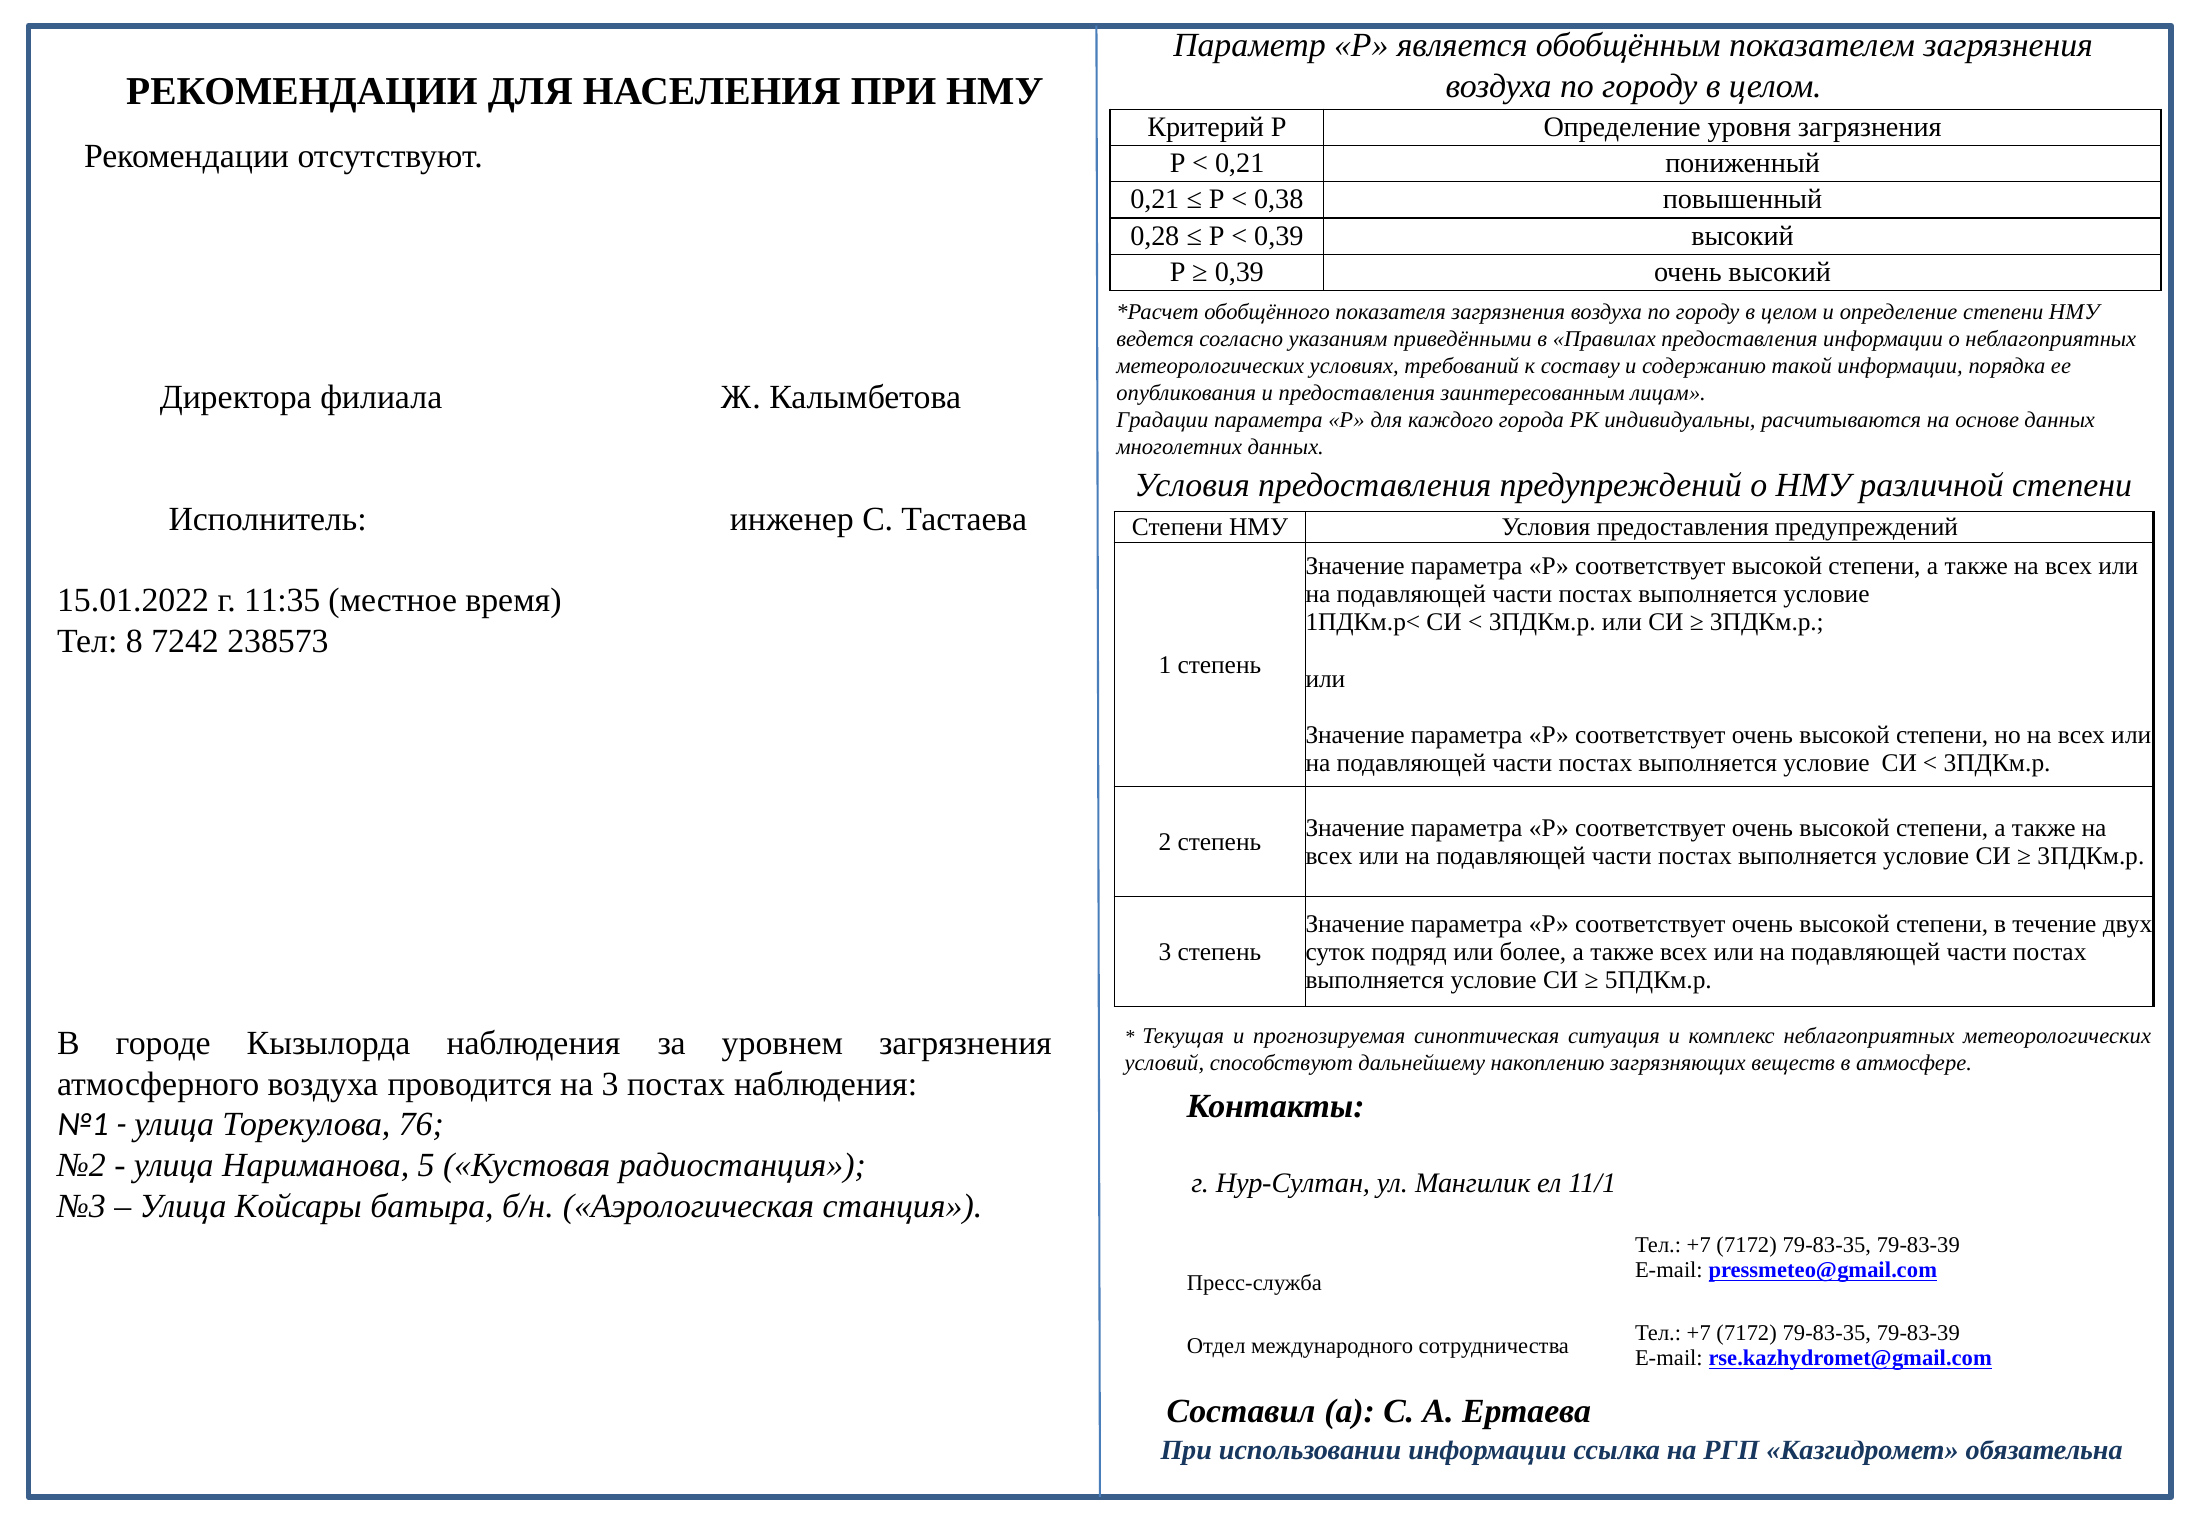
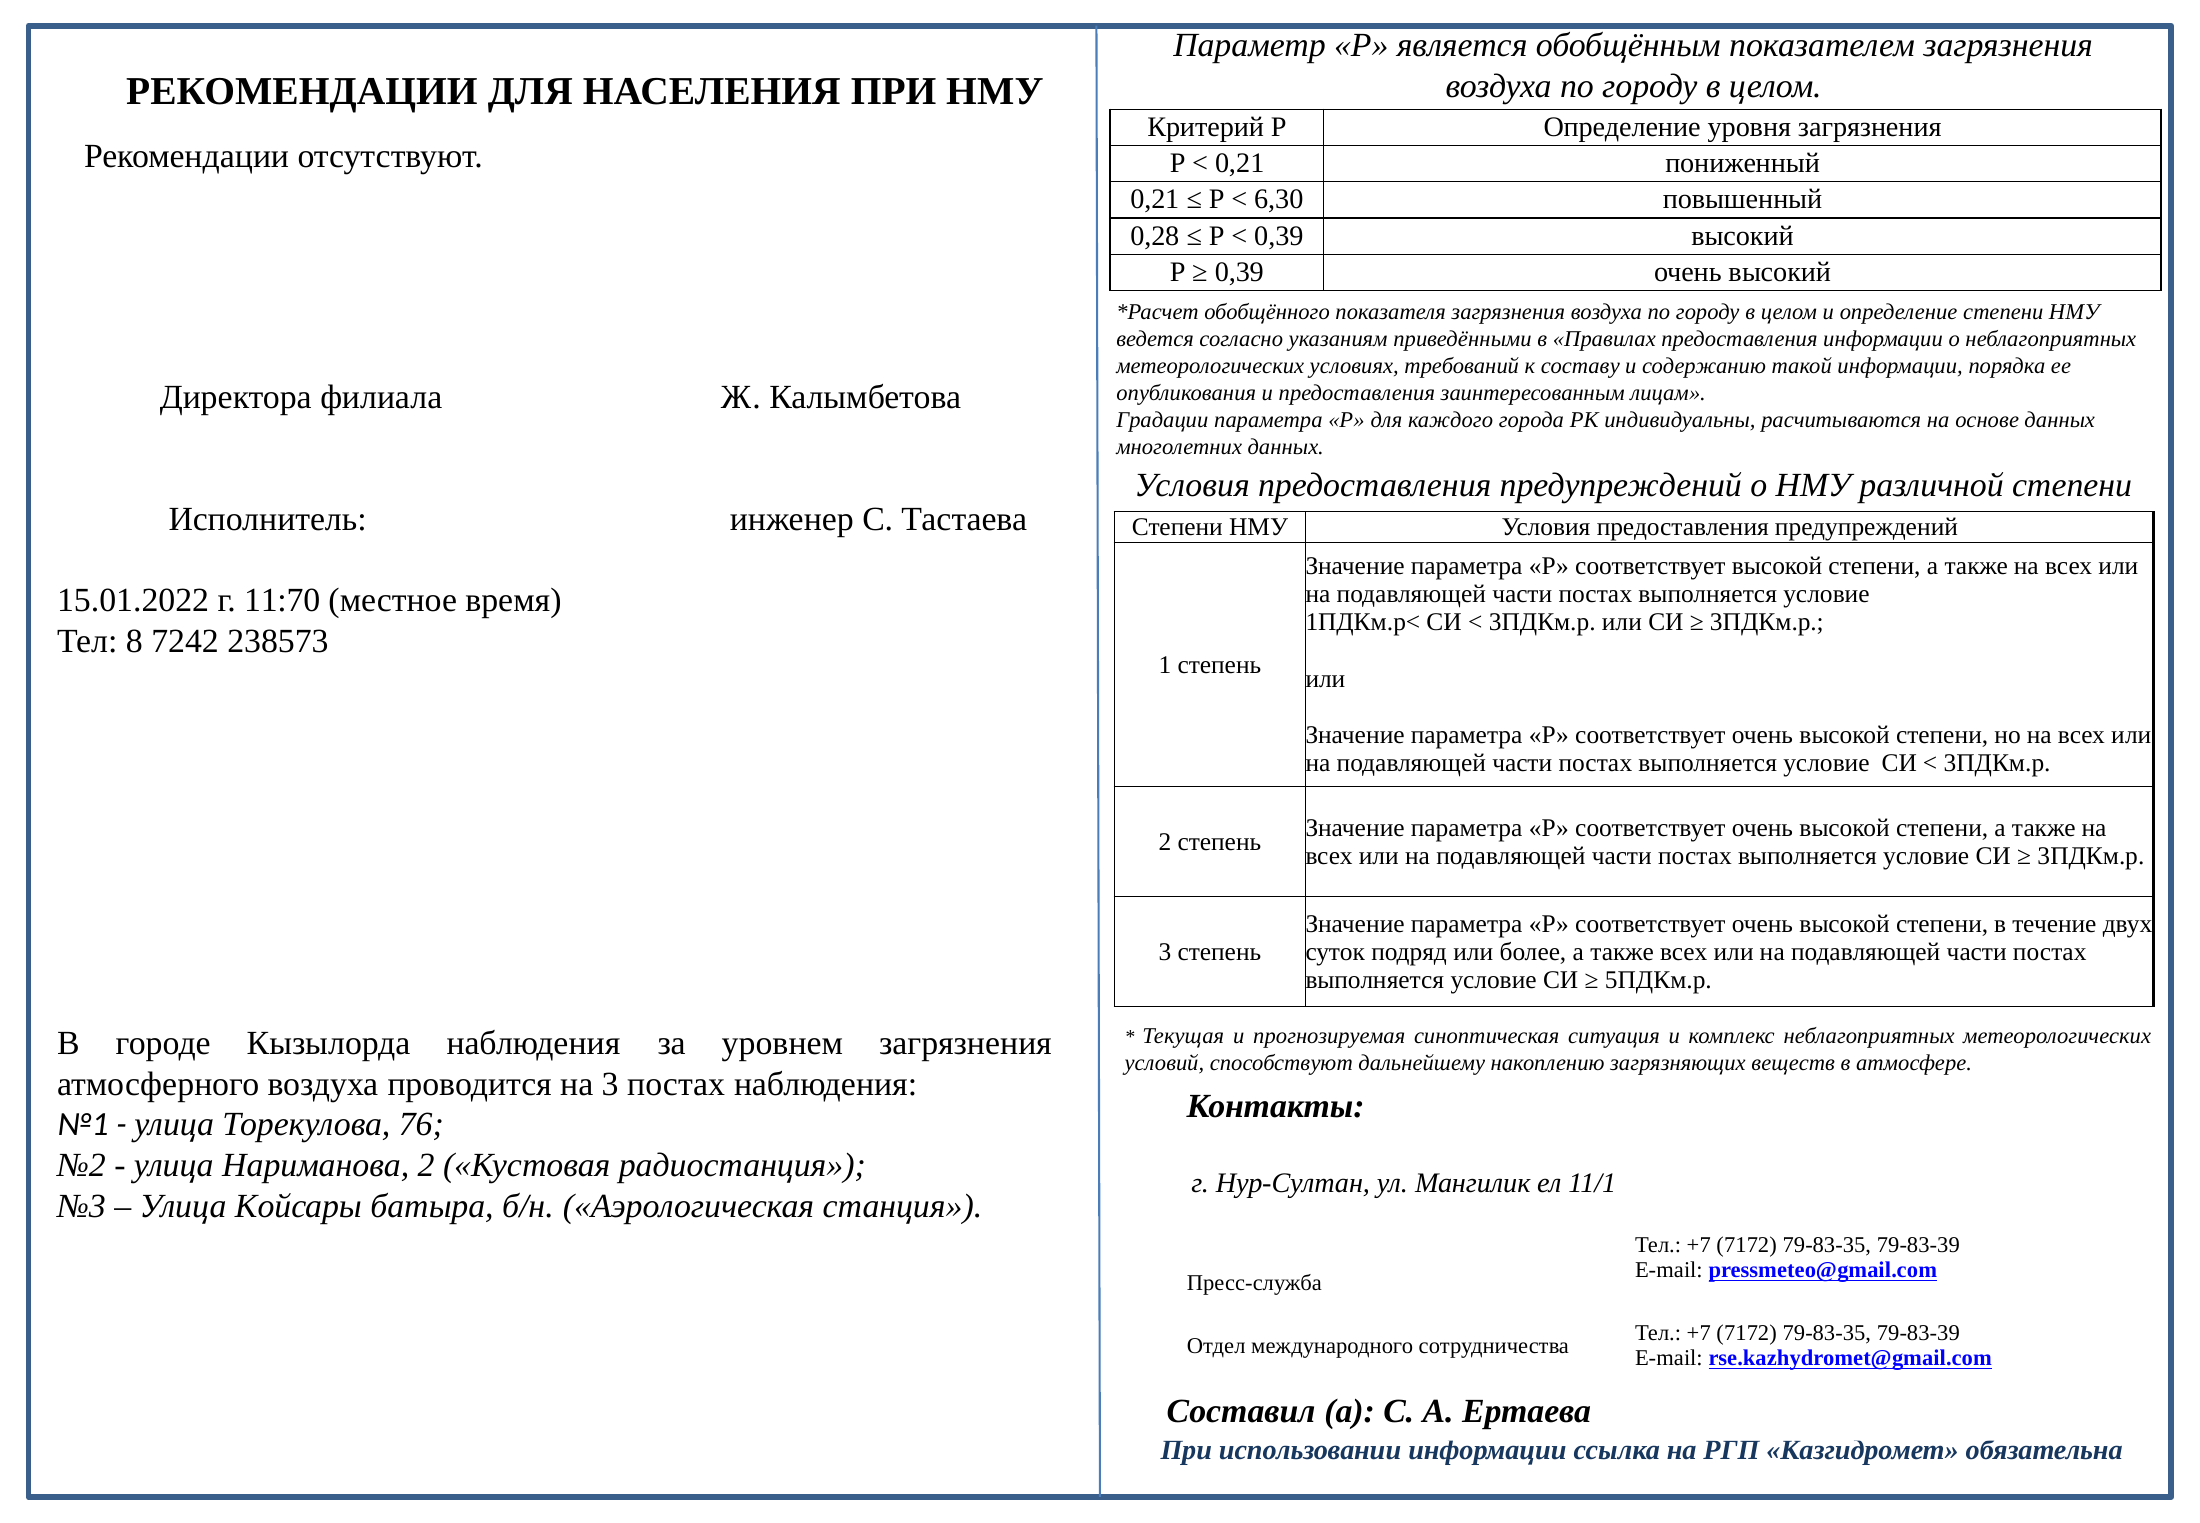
0,38: 0,38 -> 6,30
11:35: 11:35 -> 11:70
Нариманова 5: 5 -> 2
